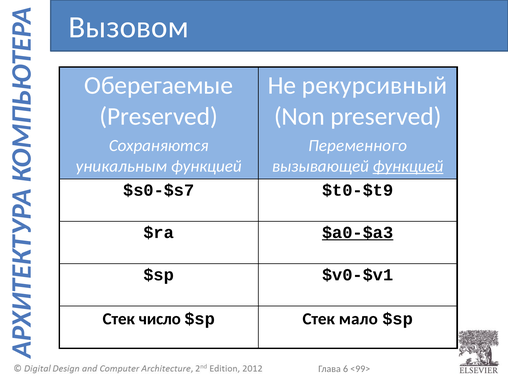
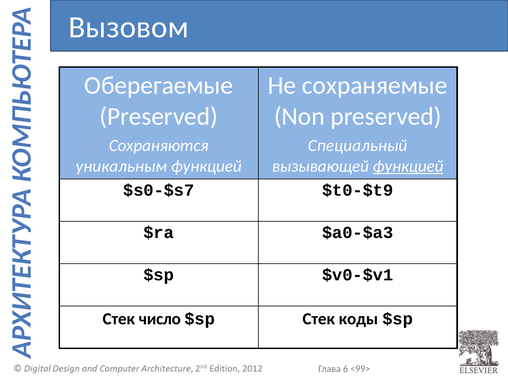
рекурсивный: рекурсивный -> сохраняемые
Переменного: Переменного -> Специальный
$a0-$a3 underline: present -> none
мало: мало -> коды
